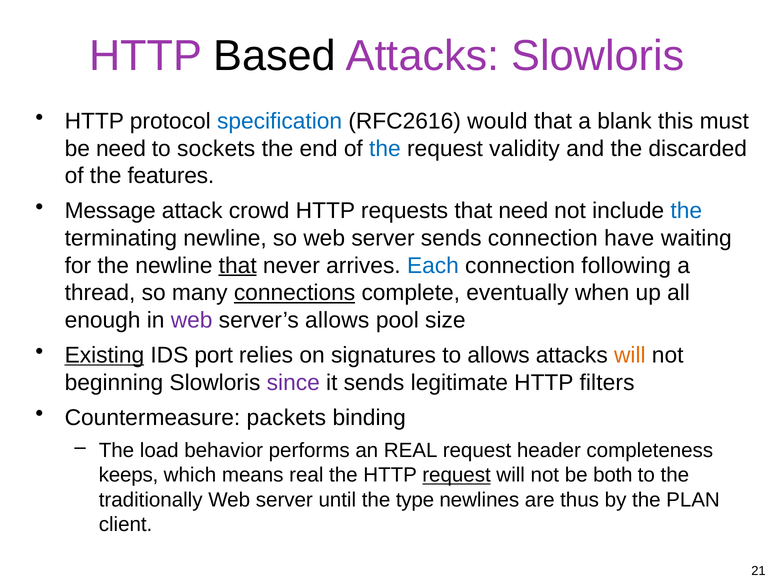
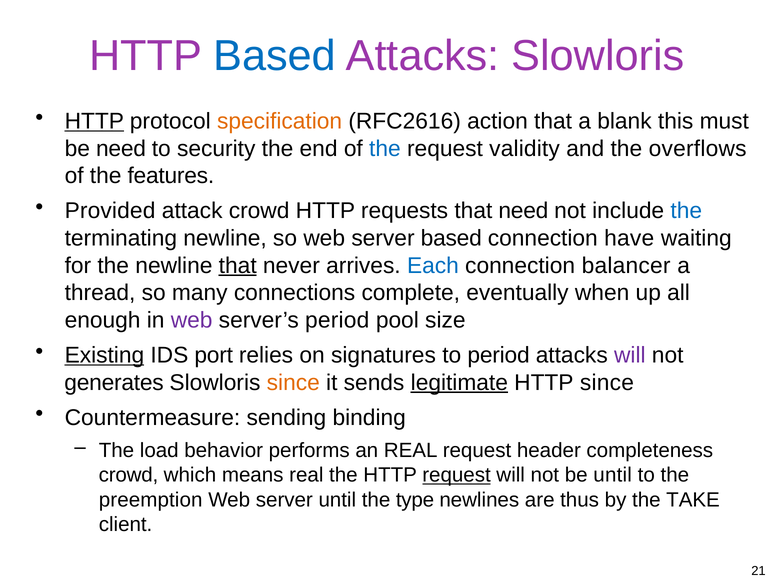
Based at (275, 56) colour: black -> blue
HTTP at (94, 121) underline: none -> present
specification colour: blue -> orange
would: would -> action
sockets: sockets -> security
discarded: discarded -> overflows
Message: Message -> Provided
server sends: sends -> based
following: following -> balancer
connections underline: present -> none
server’s allows: allows -> period
to allows: allows -> period
will at (630, 355) colour: orange -> purple
beginning: beginning -> generates
since at (293, 383) colour: purple -> orange
legitimate underline: none -> present
HTTP filters: filters -> since
packets: packets -> sending
keeps at (129, 475): keeps -> crowd
be both: both -> until
traditionally: traditionally -> preemption
PLAN: PLAN -> TAKE
